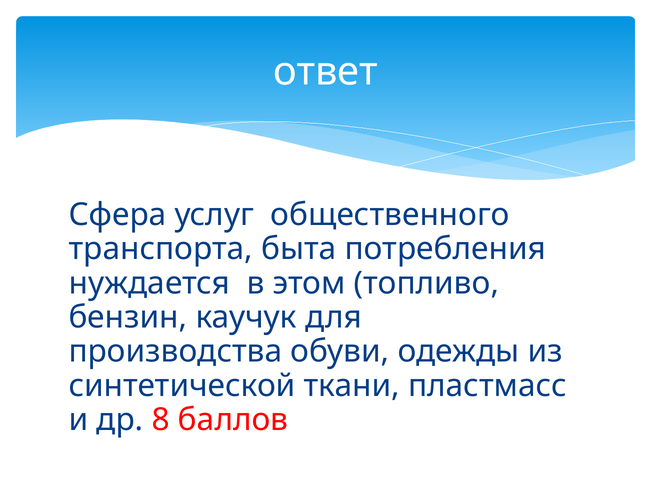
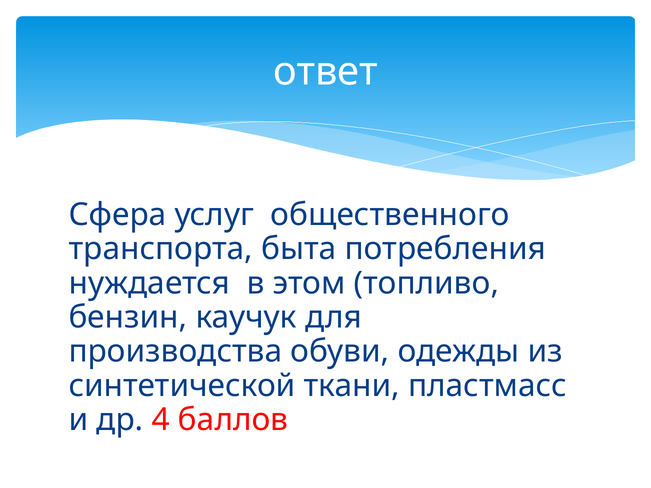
8: 8 -> 4
